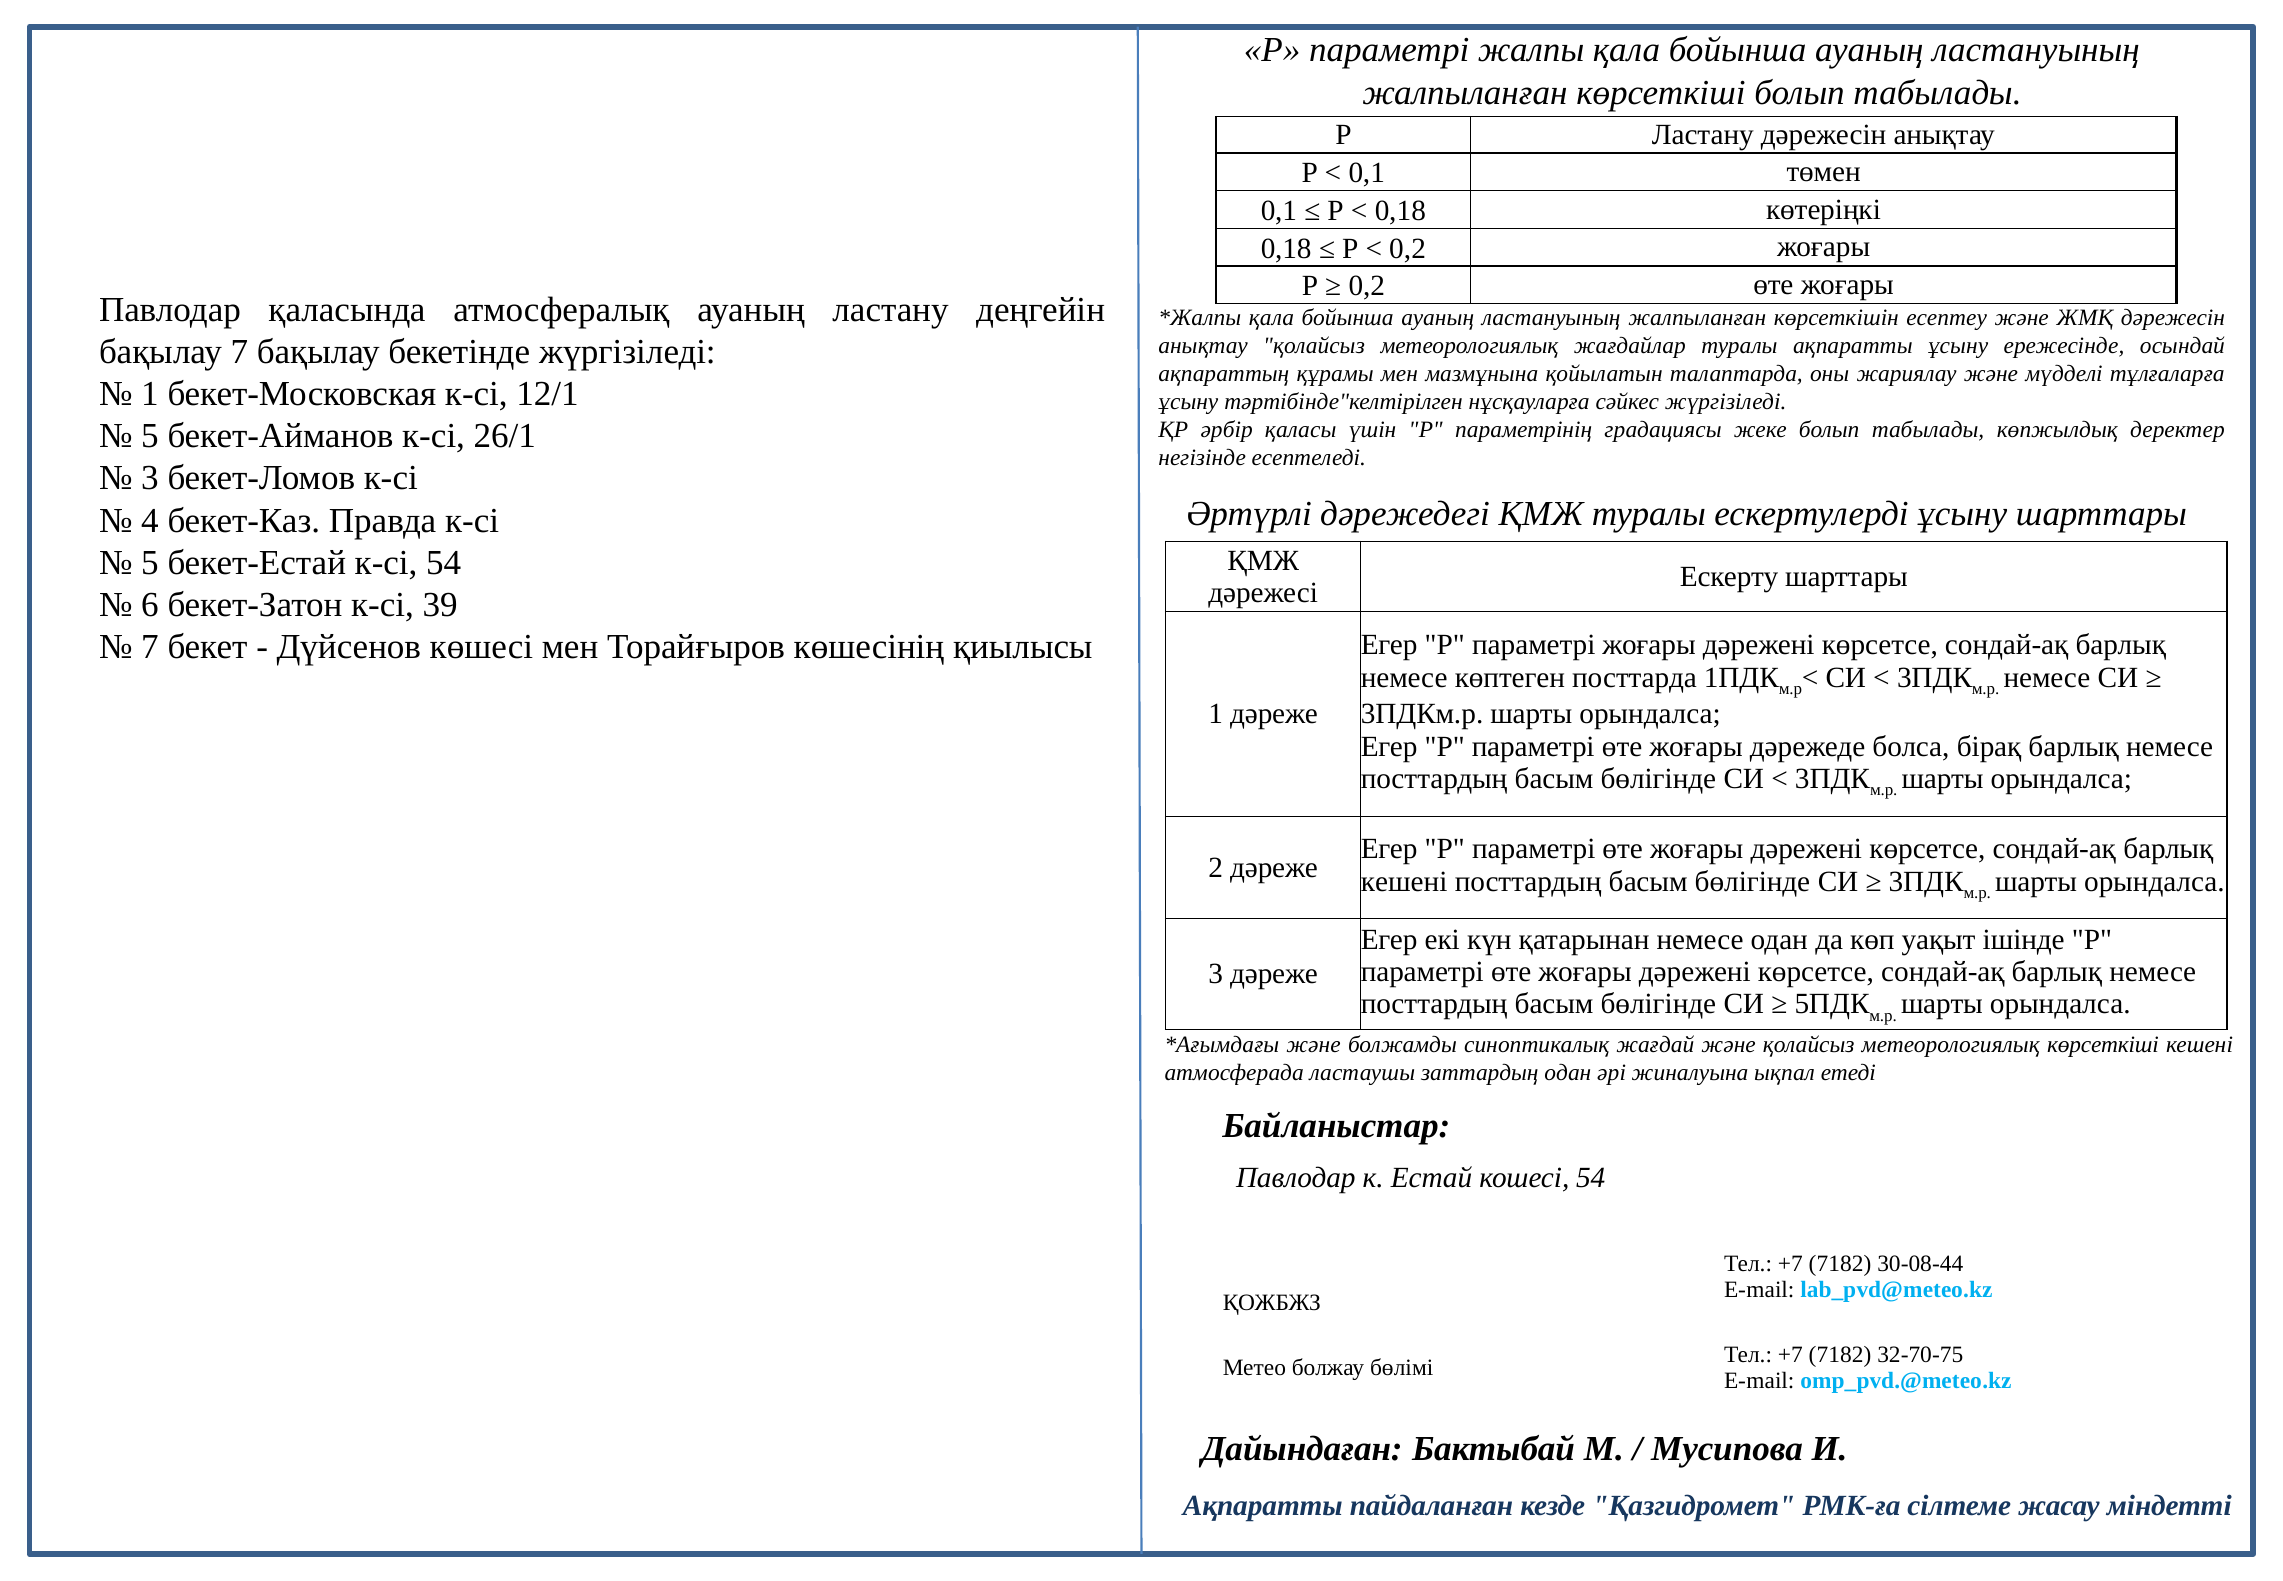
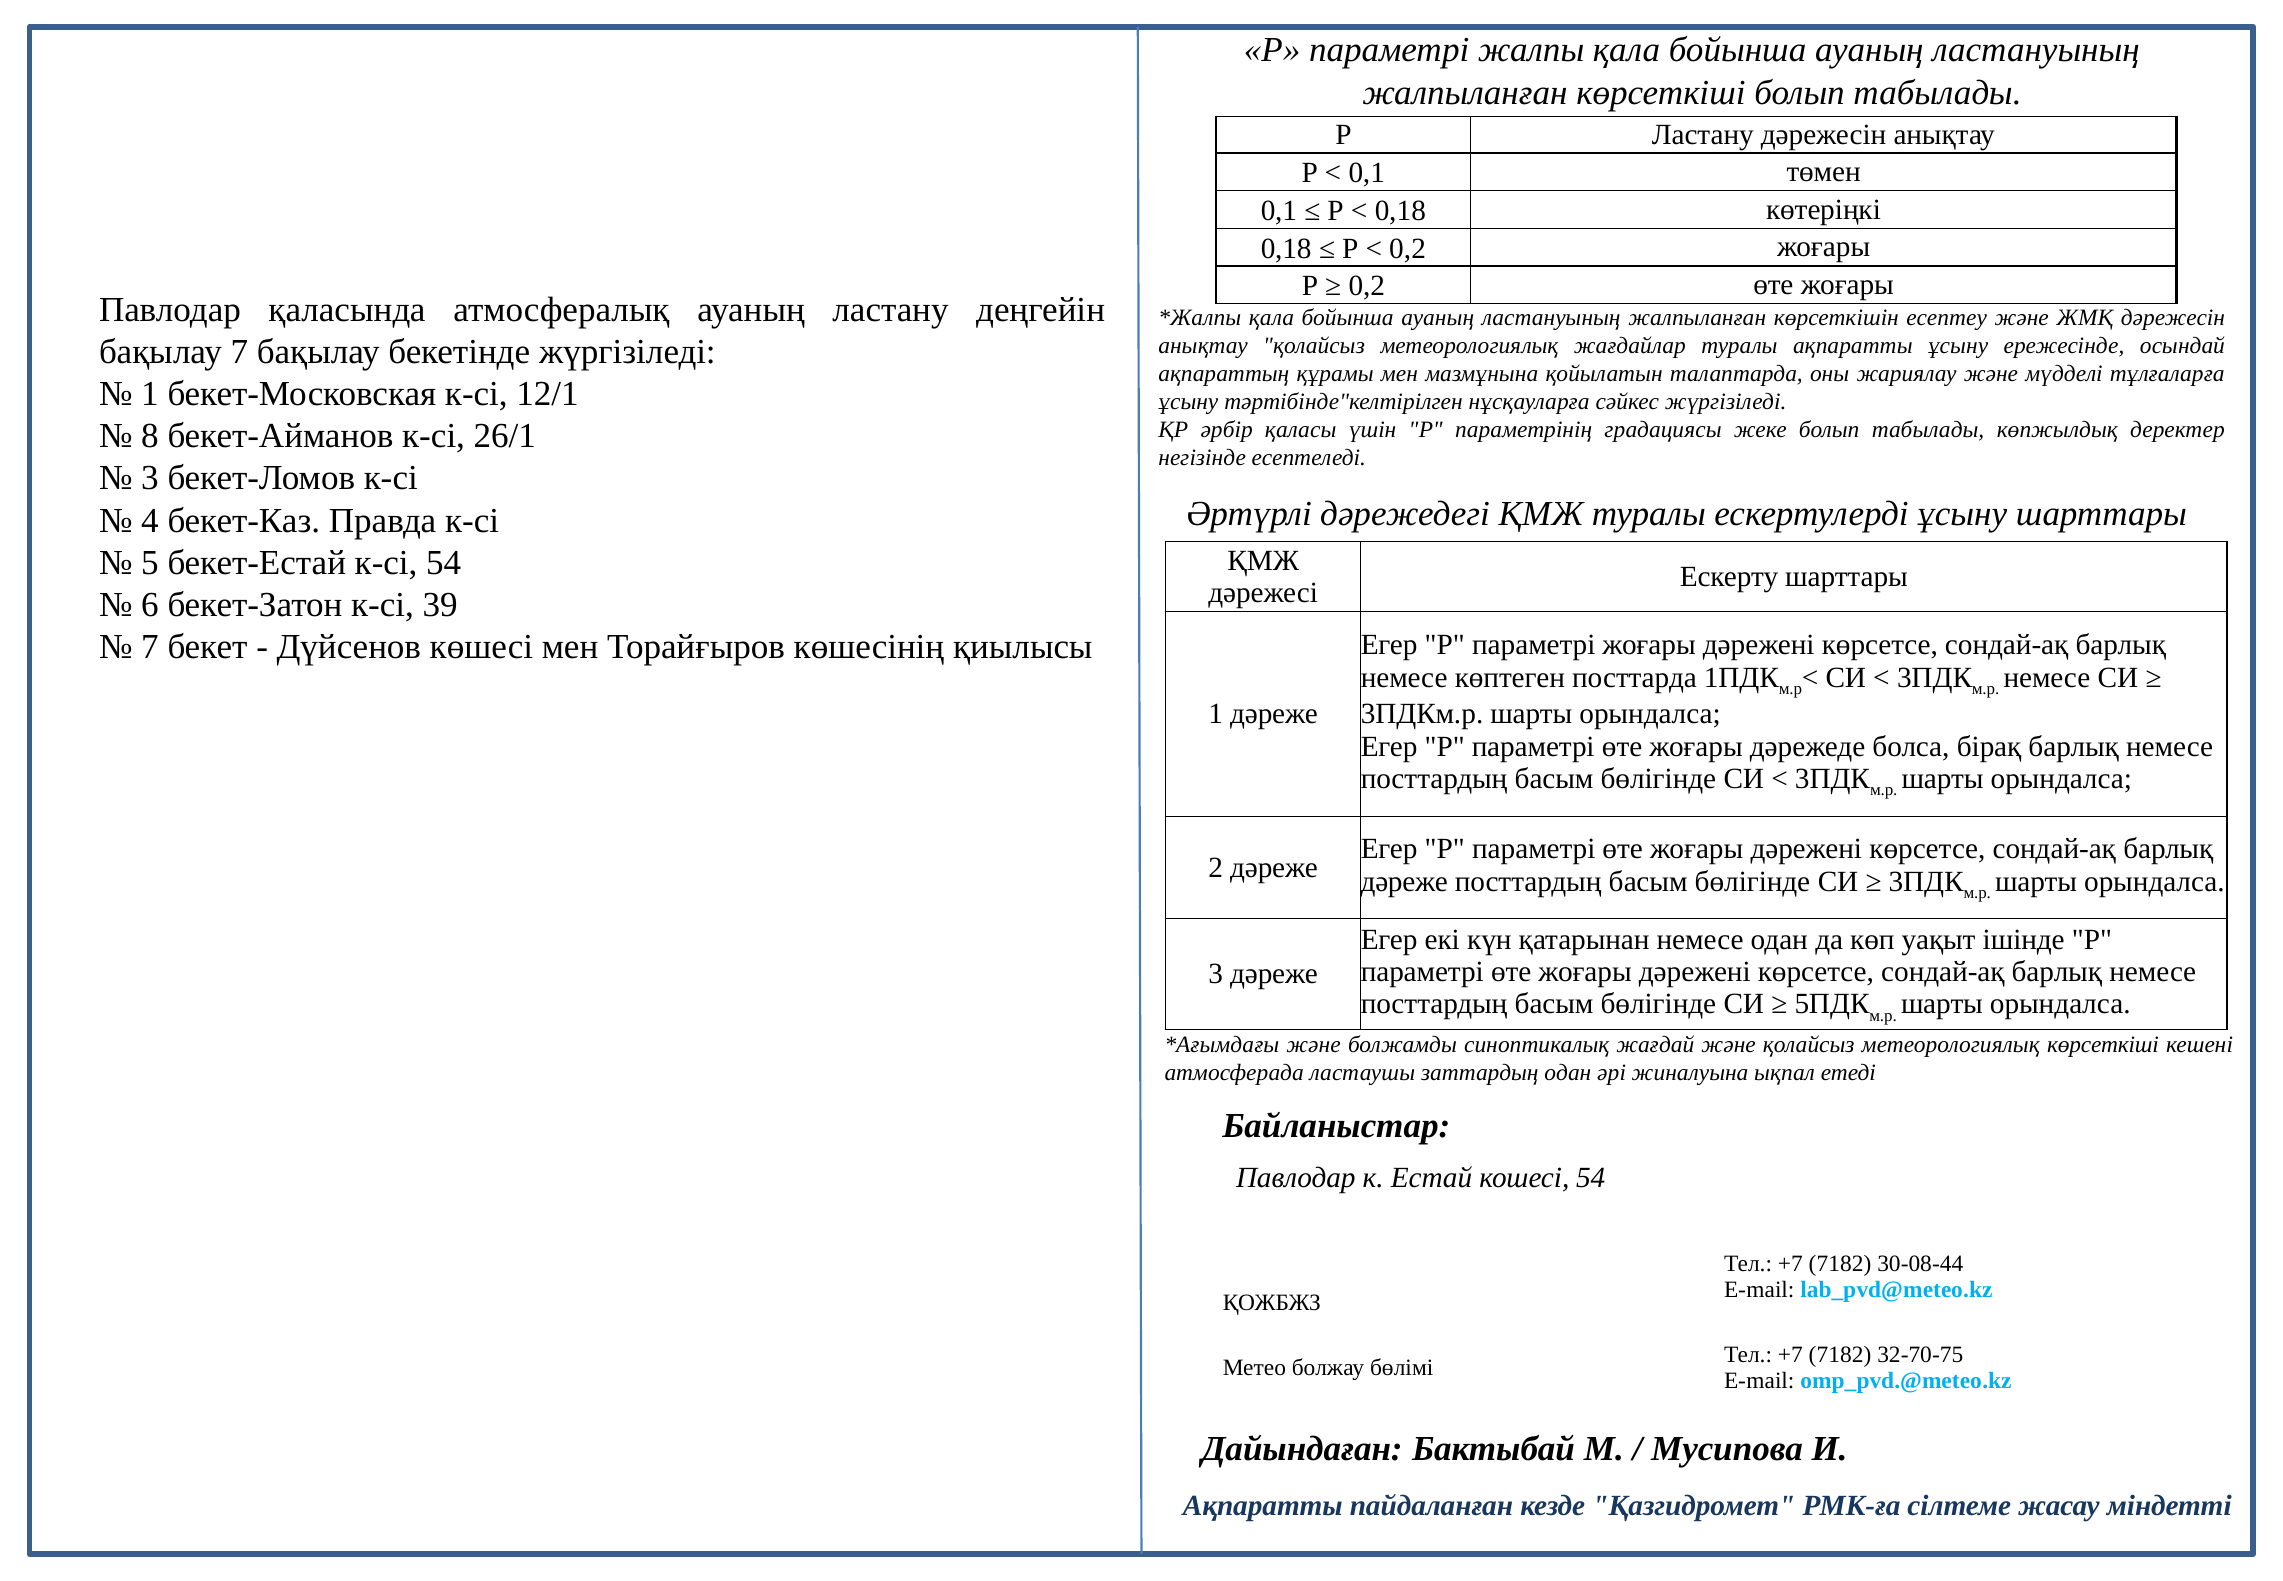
5 at (150, 436): 5 -> 8
кешені at (1404, 881): кешені -> дәреже
